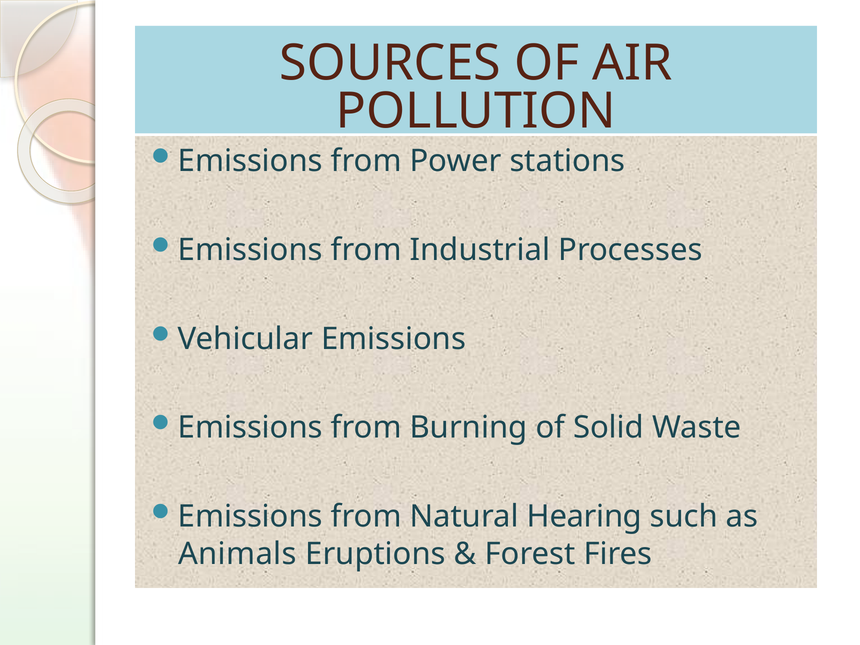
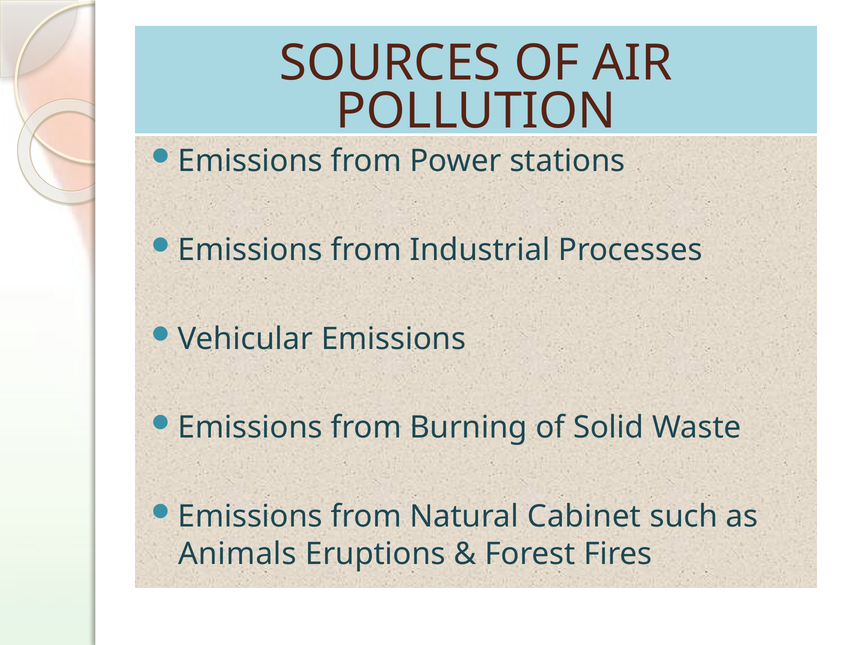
Hearing: Hearing -> Cabinet
